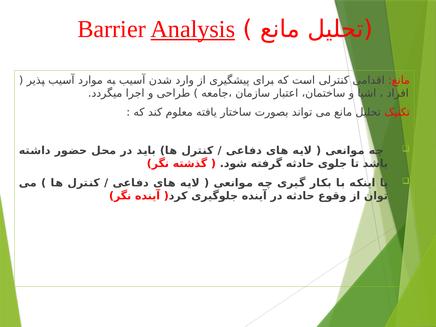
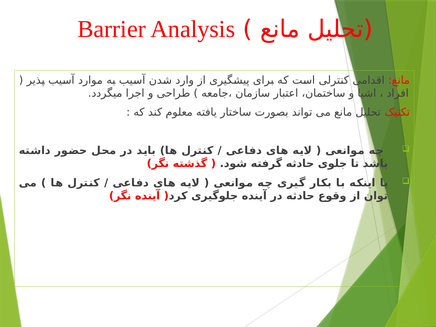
Analysis underline: present -> none
